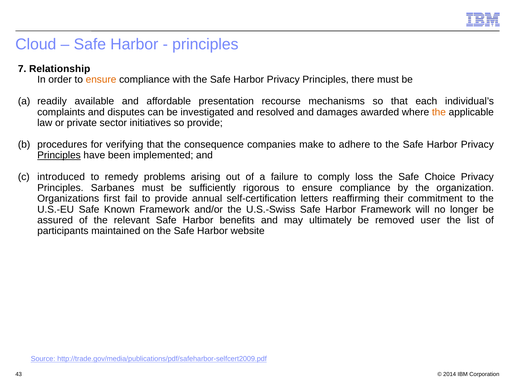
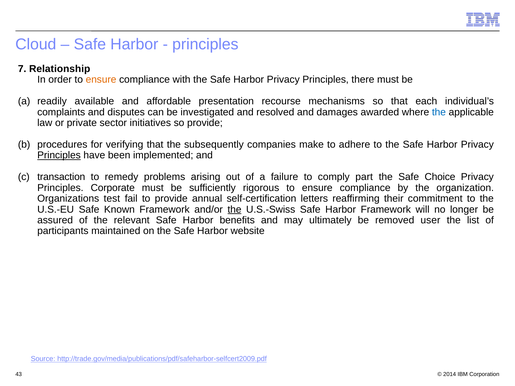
the at (439, 112) colour: orange -> blue
consequence: consequence -> subsequently
introduced: introduced -> transaction
loss: loss -> part
Sarbanes: Sarbanes -> Corporate
first: first -> test
the at (234, 210) underline: none -> present
